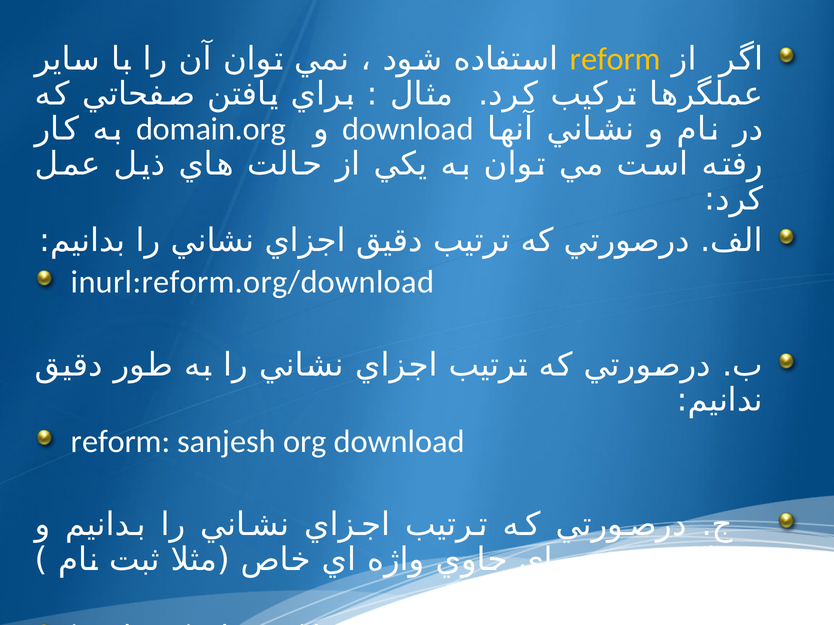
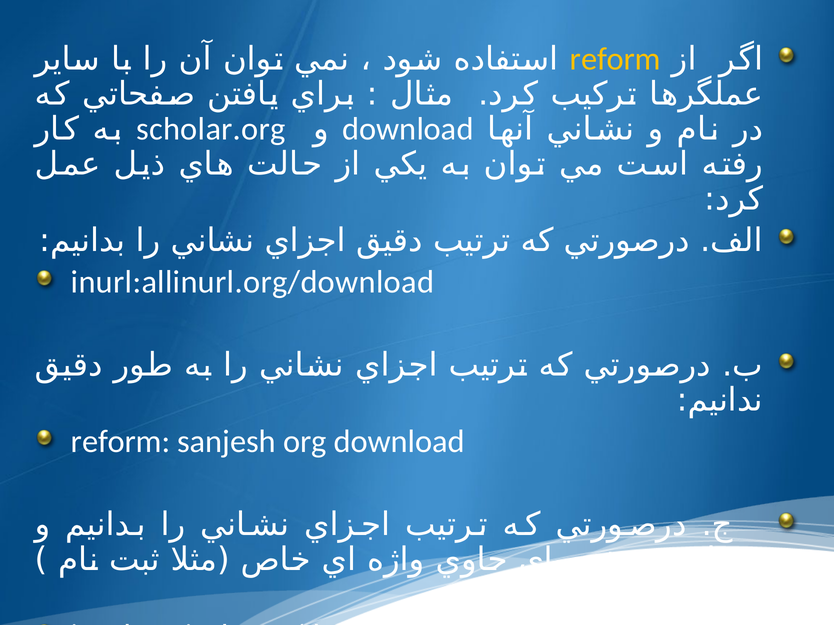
domain.org: domain.org -> scholar.org
inurl:reform.org/download: inurl:reform.org/download -> inurl:allinurl.org/download
